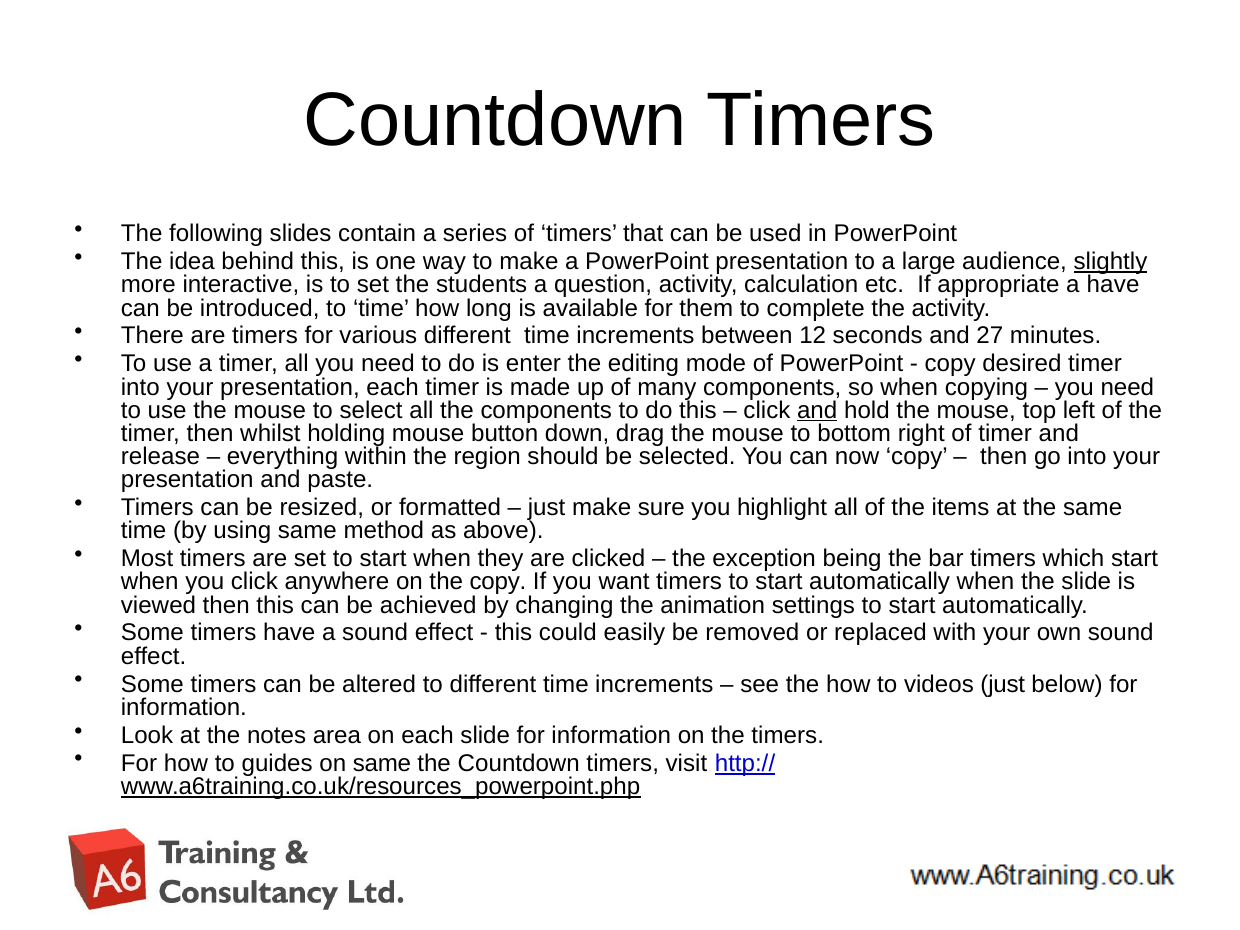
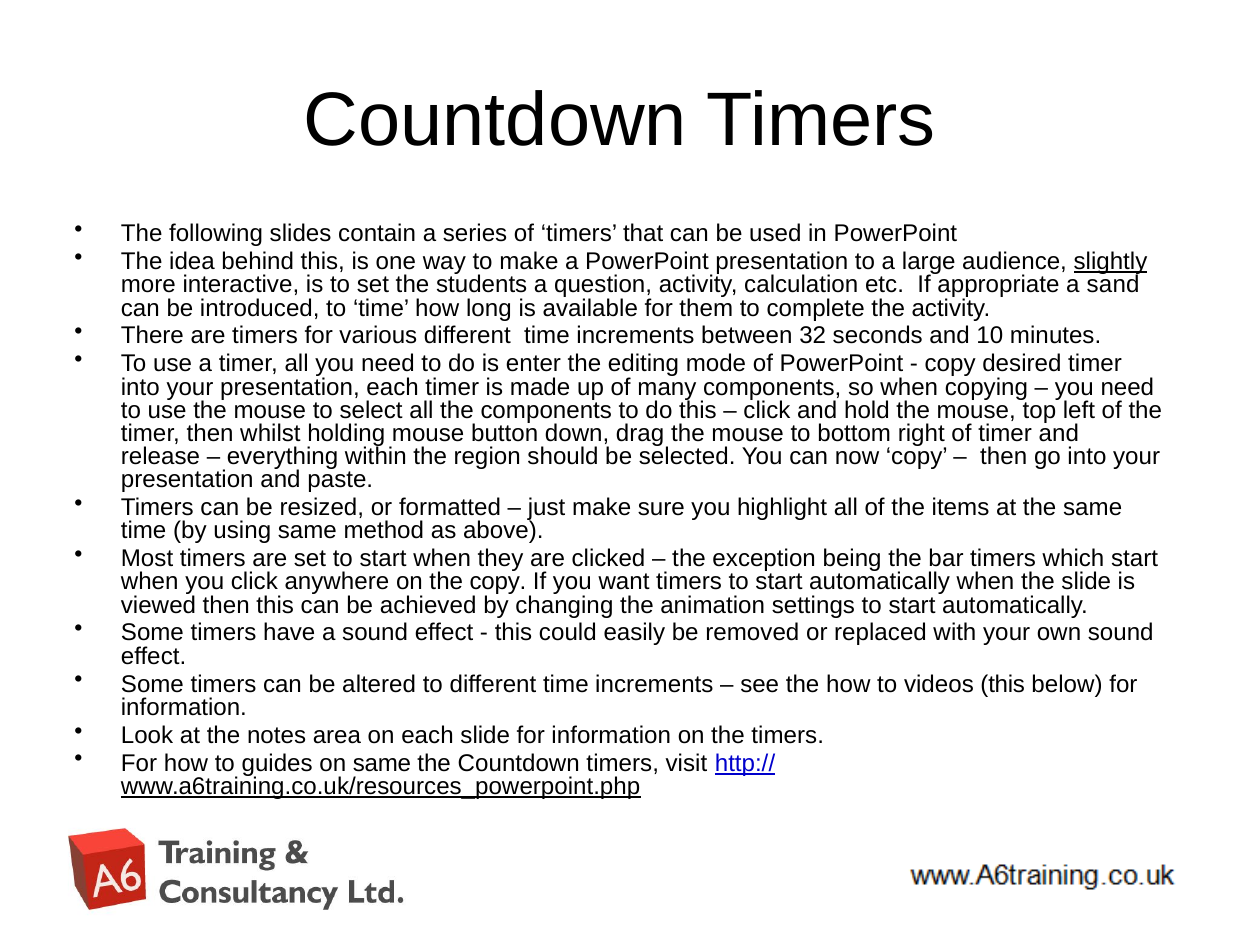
a have: have -> sand
12: 12 -> 32
27: 27 -> 10
and at (817, 410) underline: present -> none
videos just: just -> this
